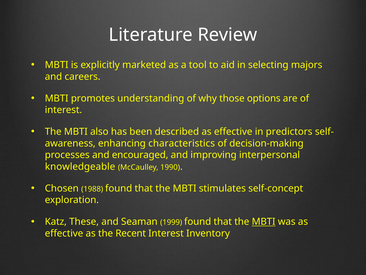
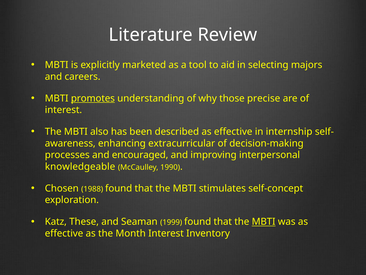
promotes underline: none -> present
options: options -> precise
predictors: predictors -> internship
characteristics: characteristics -> extracurricular
Recent: Recent -> Month
